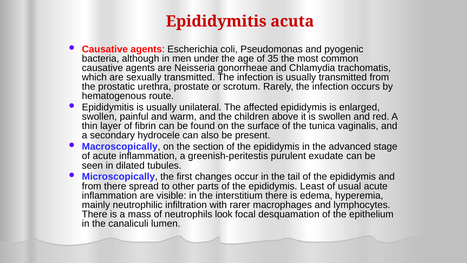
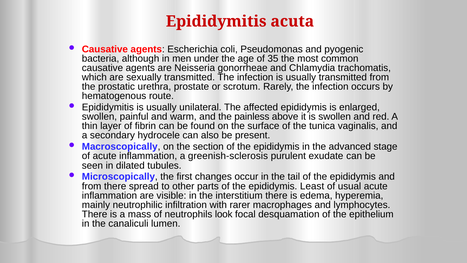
children: children -> painless
greenish-peritestis: greenish-peritestis -> greenish-sclerosis
